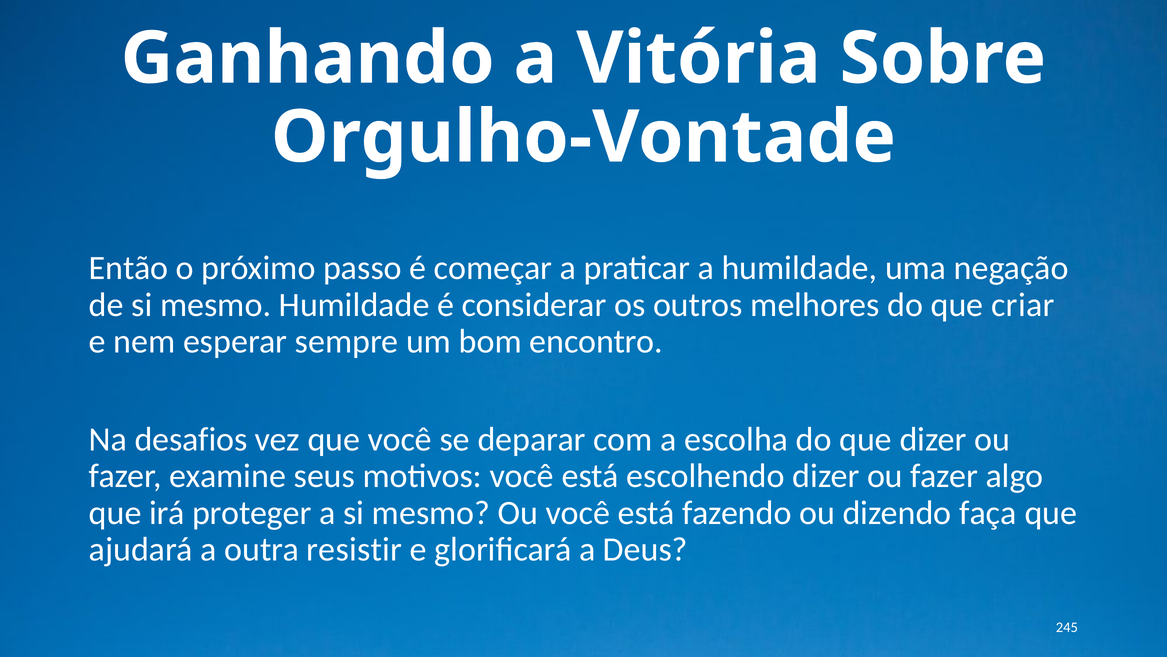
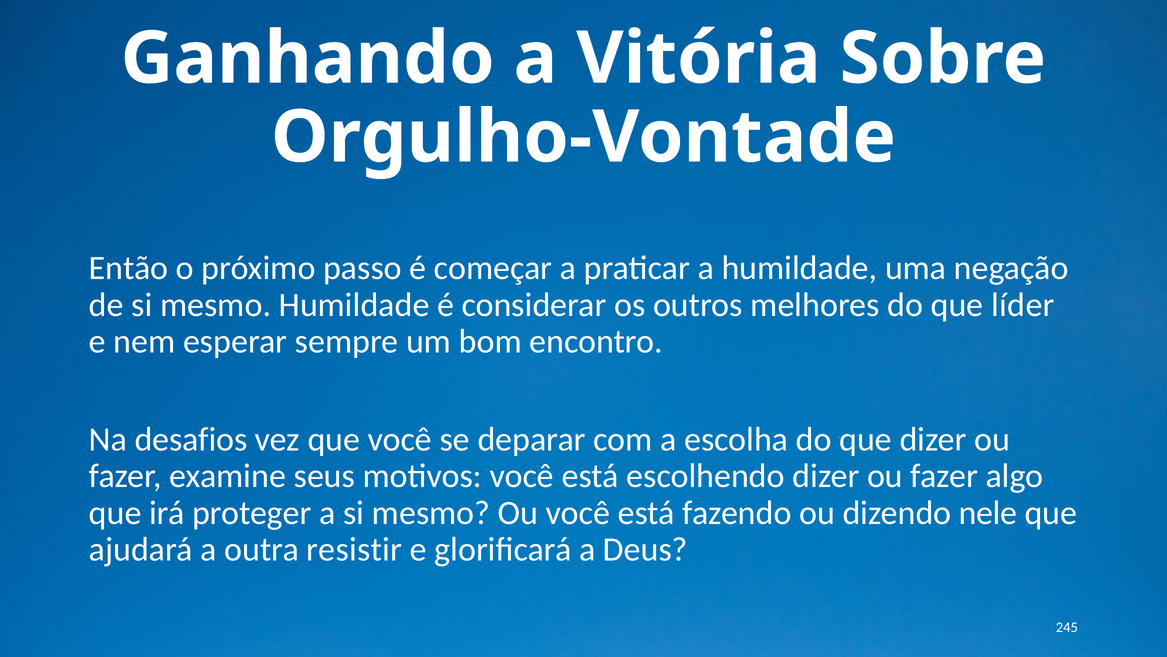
criar: criar -> líder
faça: faça -> nele
